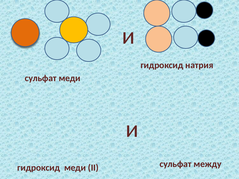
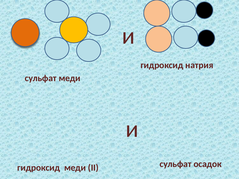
между: между -> осадок
